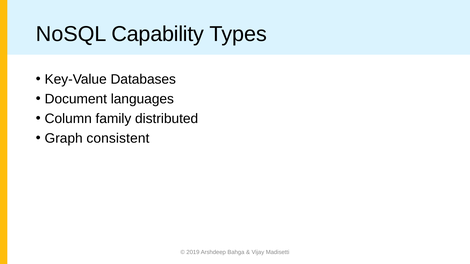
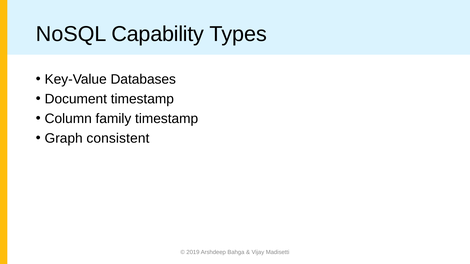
Document languages: languages -> timestamp
family distributed: distributed -> timestamp
